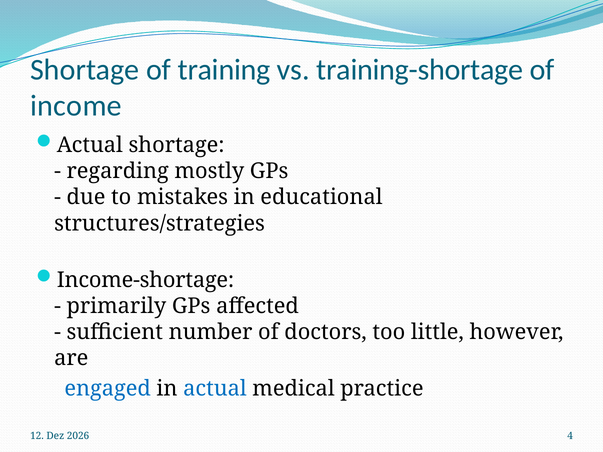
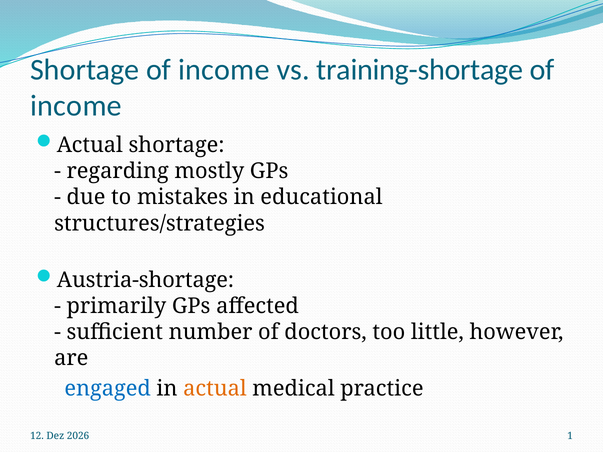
Shortage of training: training -> income
Income-shortage: Income-shortage -> Austria-shortage
actual at (215, 389) colour: blue -> orange
4: 4 -> 1
